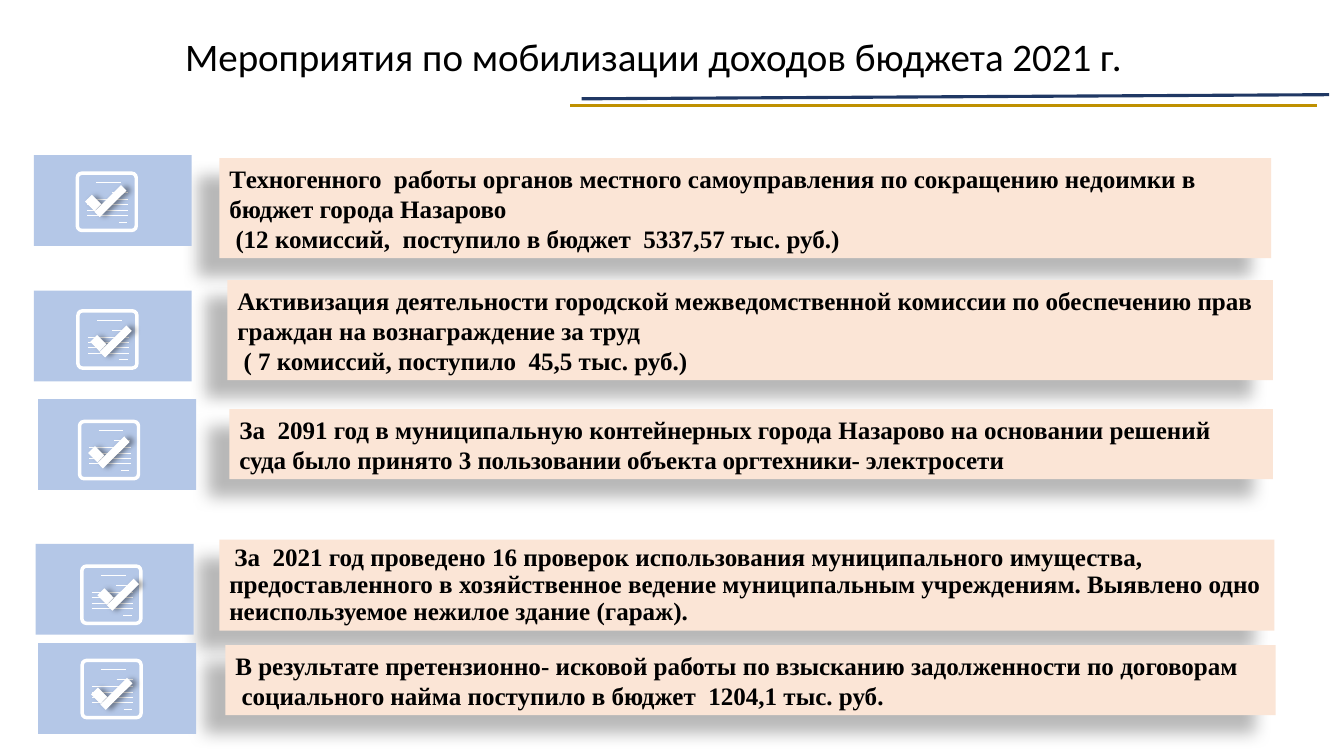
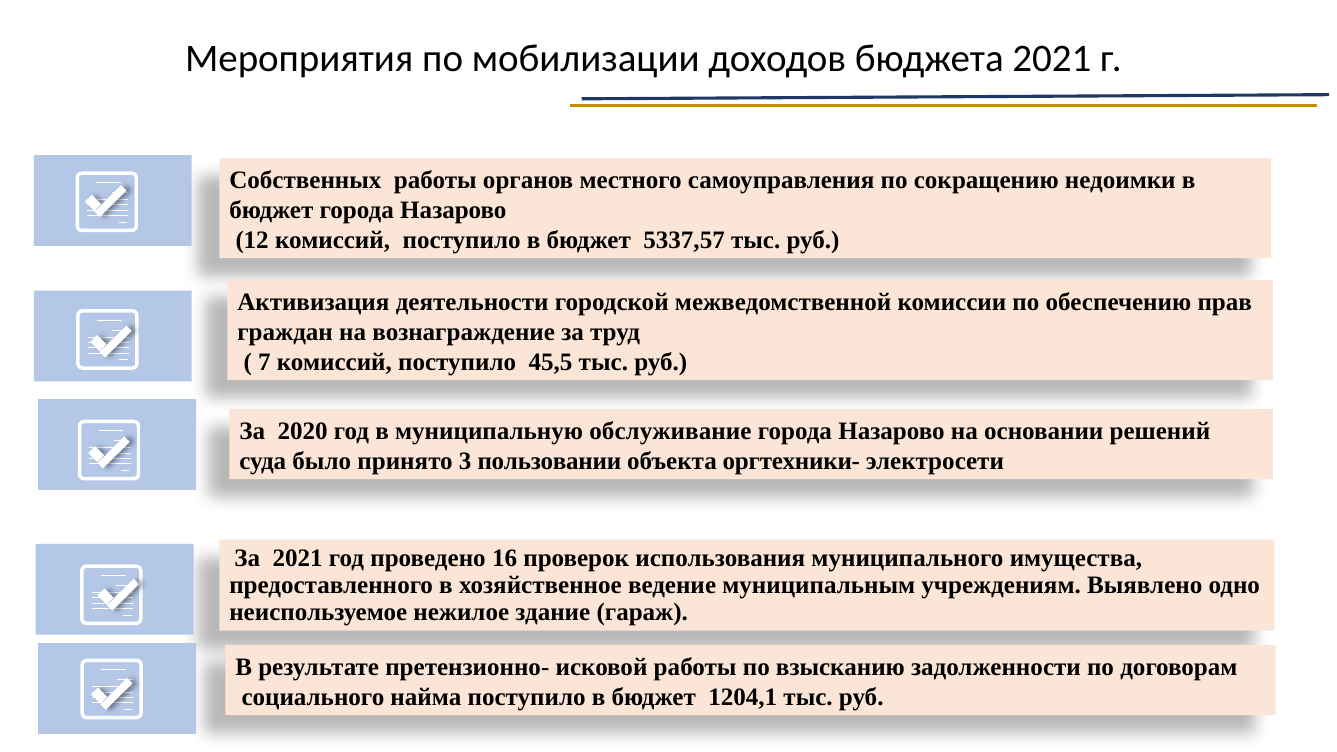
Техногенного: Техногенного -> Собственных
2091: 2091 -> 2020
контейнерных: контейнерных -> обслуживание
